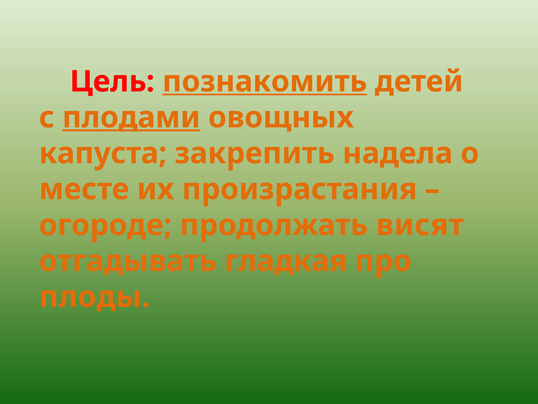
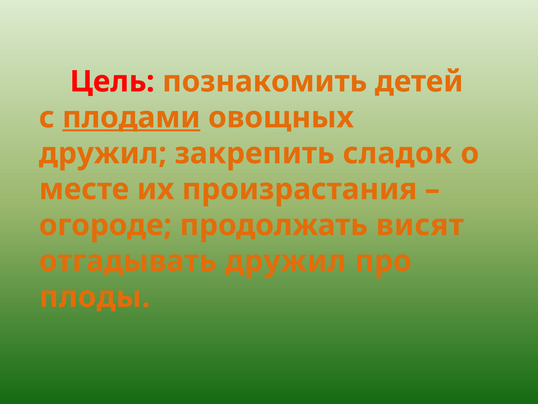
познакомить underline: present -> none
капуста at (103, 153): капуста -> дружил
надела: надела -> сладок
отгадывать гладкая: гладкая -> дружил
